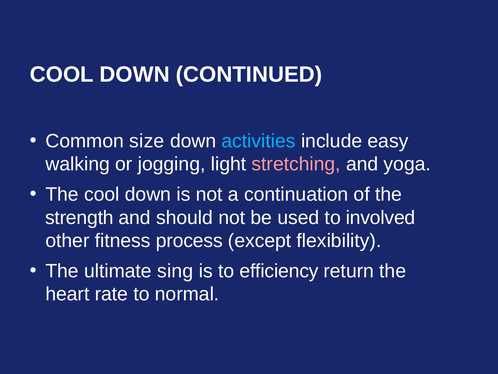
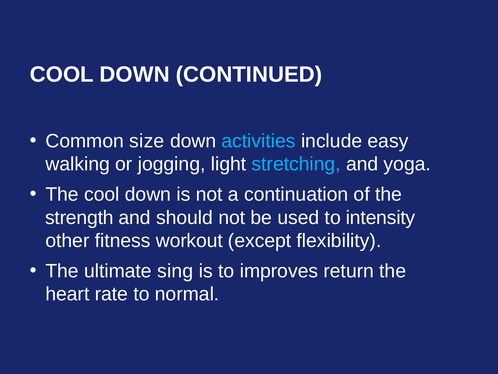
stretching colour: pink -> light blue
involved: involved -> intensity
process: process -> workout
efficiency: efficiency -> improves
